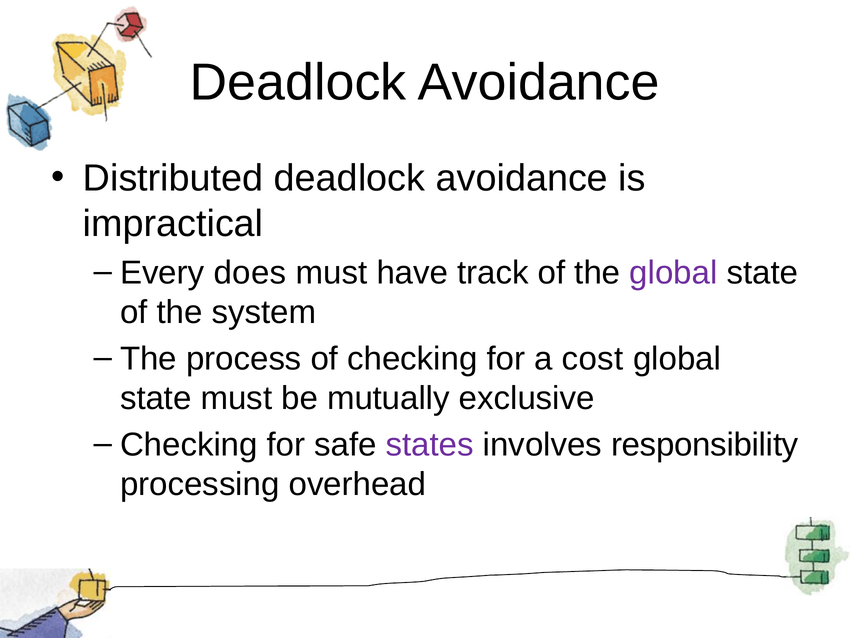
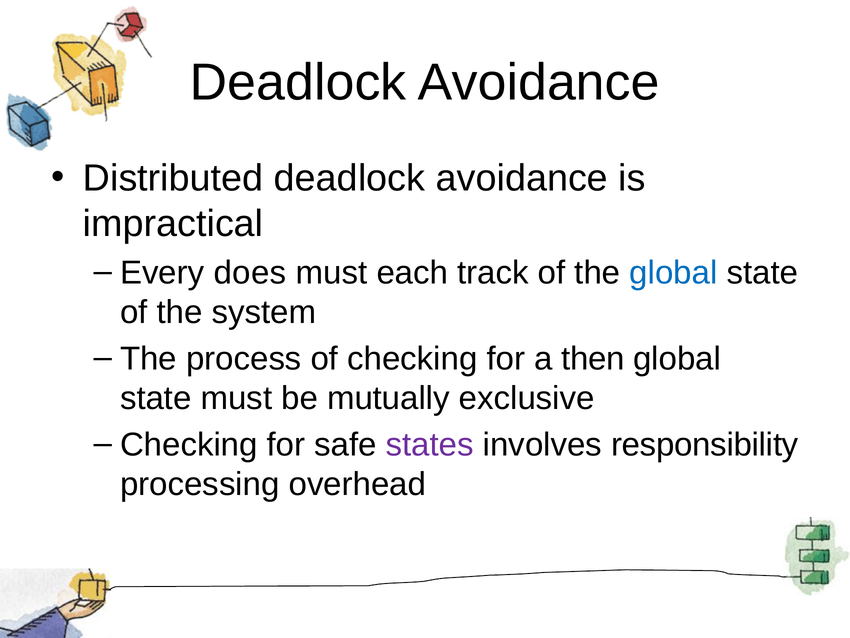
have: have -> each
global at (673, 272) colour: purple -> blue
cost: cost -> then
